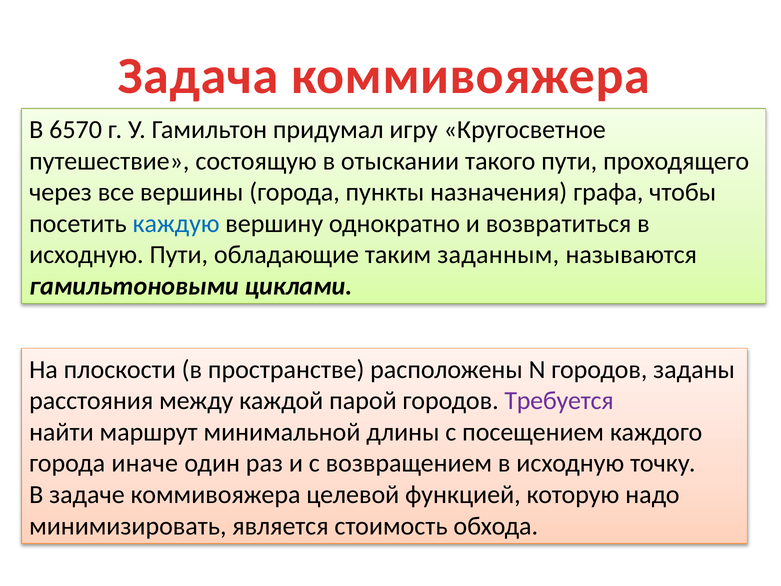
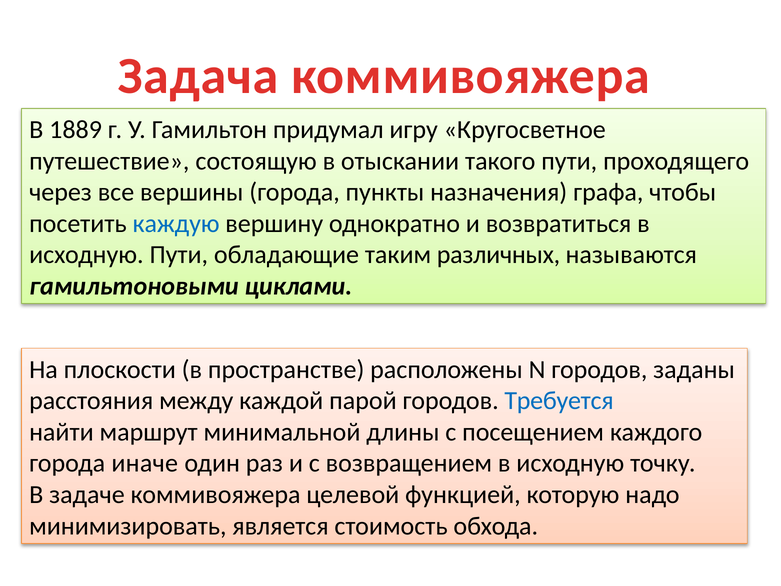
6570: 6570 -> 1889
заданным: заданным -> различных
Требуется colour: purple -> blue
